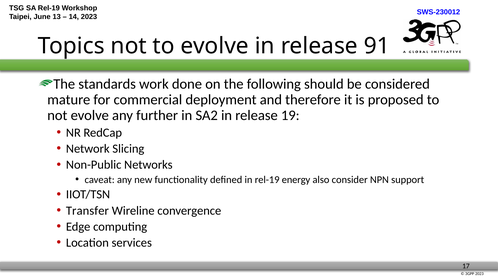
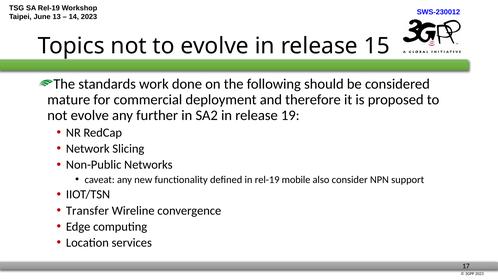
91: 91 -> 15
energy: energy -> mobile
